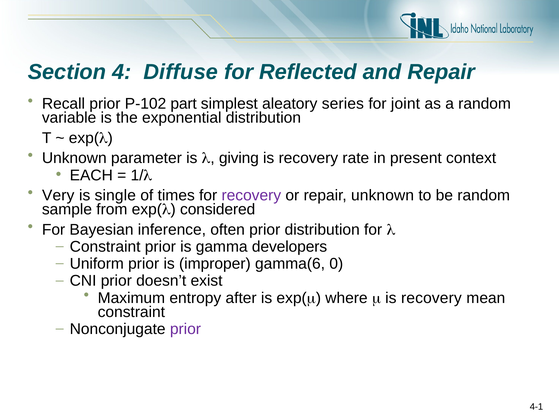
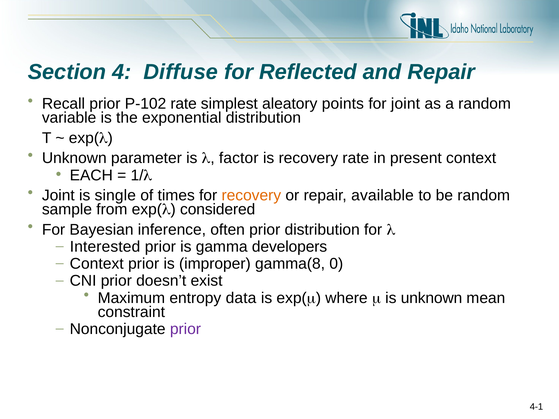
P-102 part: part -> rate
series: series -> points
giving: giving -> factor
Very at (58, 196): Very -> Joint
recovery at (251, 196) colour: purple -> orange
repair unknown: unknown -> available
Constraint at (105, 247): Constraint -> Interested
Uniform at (97, 264): Uniform -> Context
gamma(6: gamma(6 -> gamma(8
after: after -> data
recovery at (431, 298): recovery -> unknown
